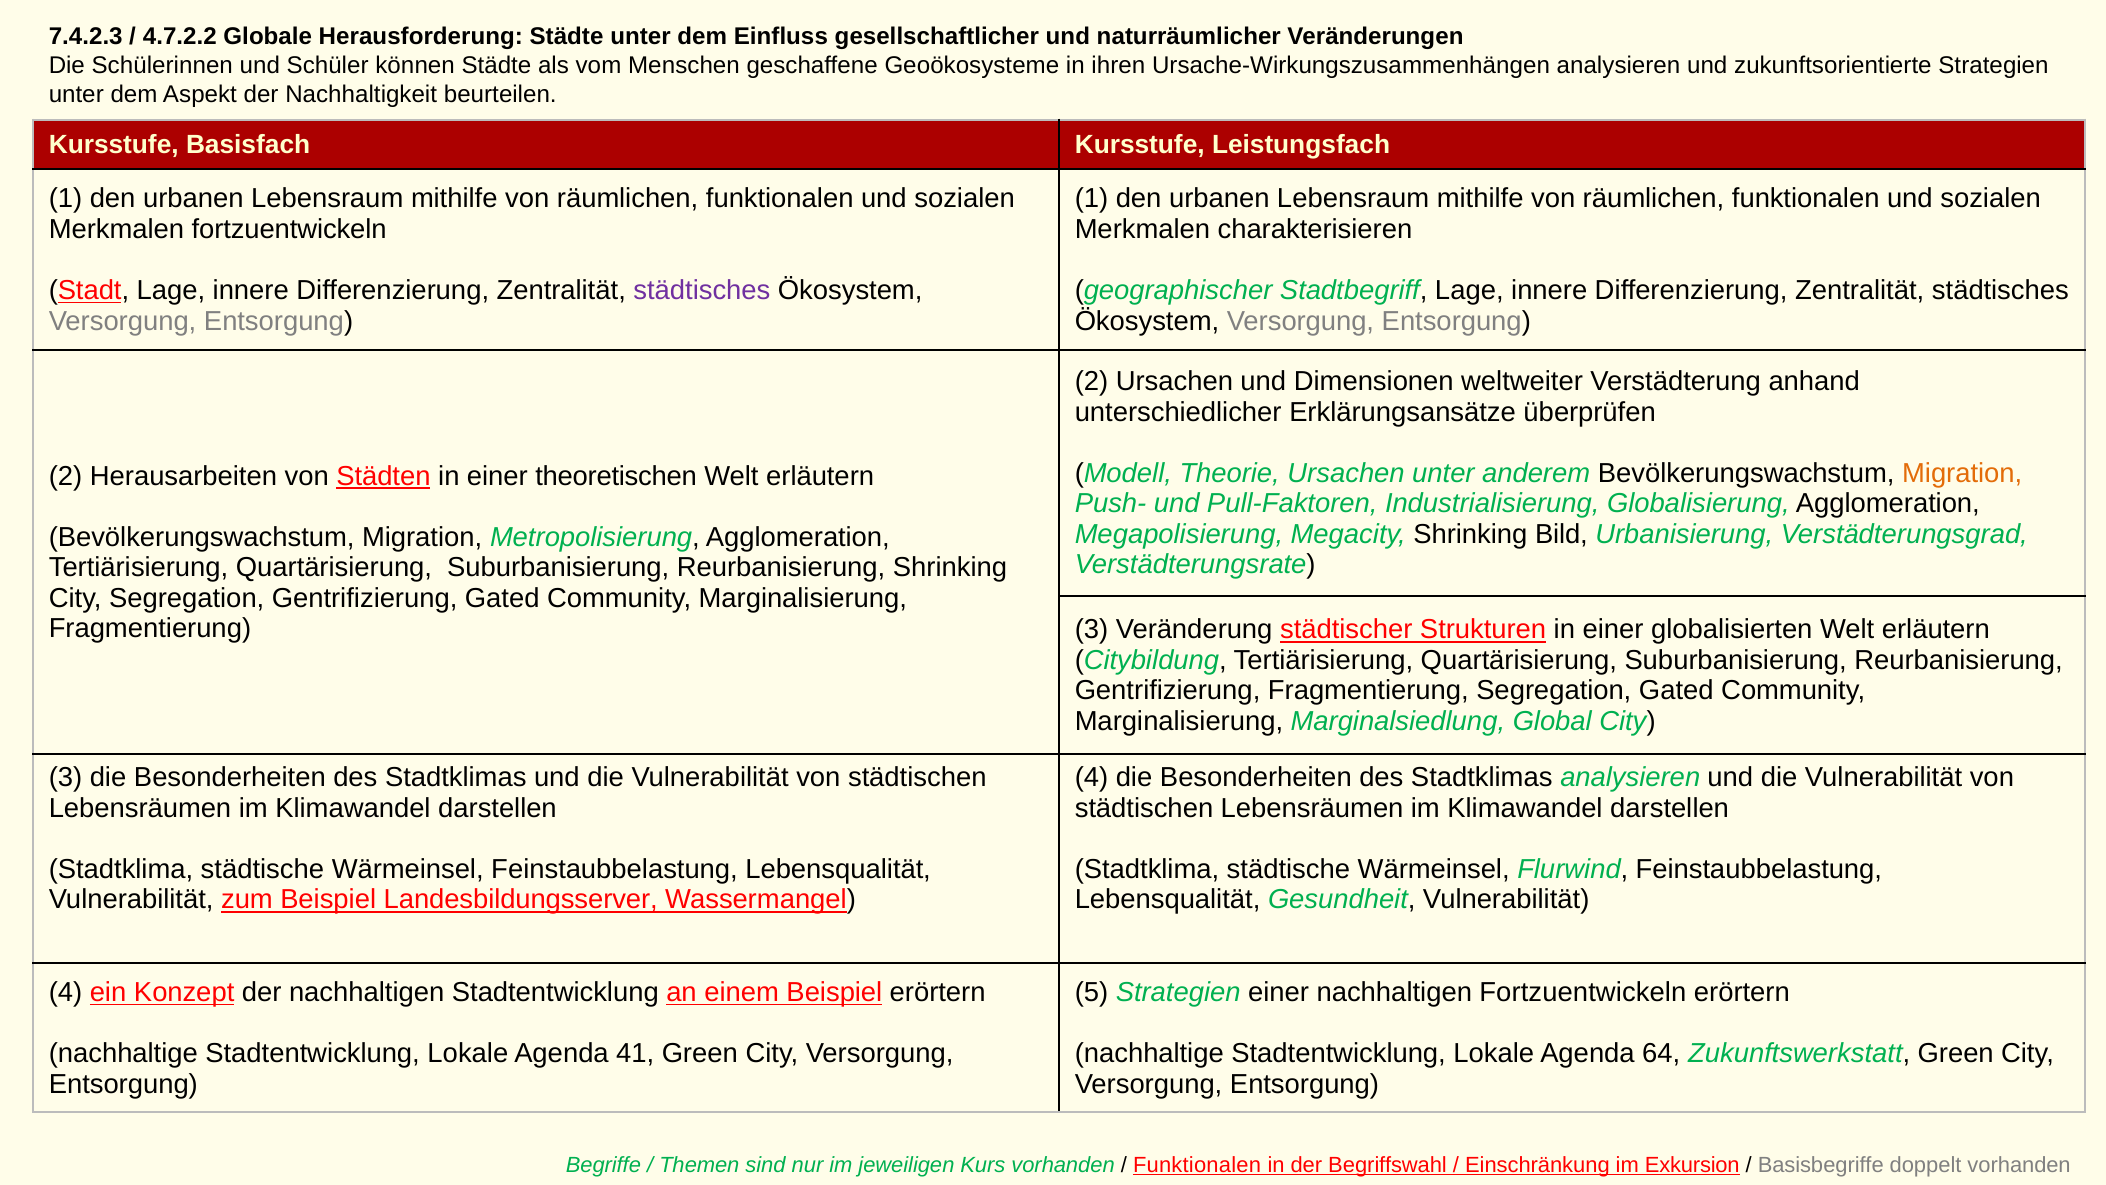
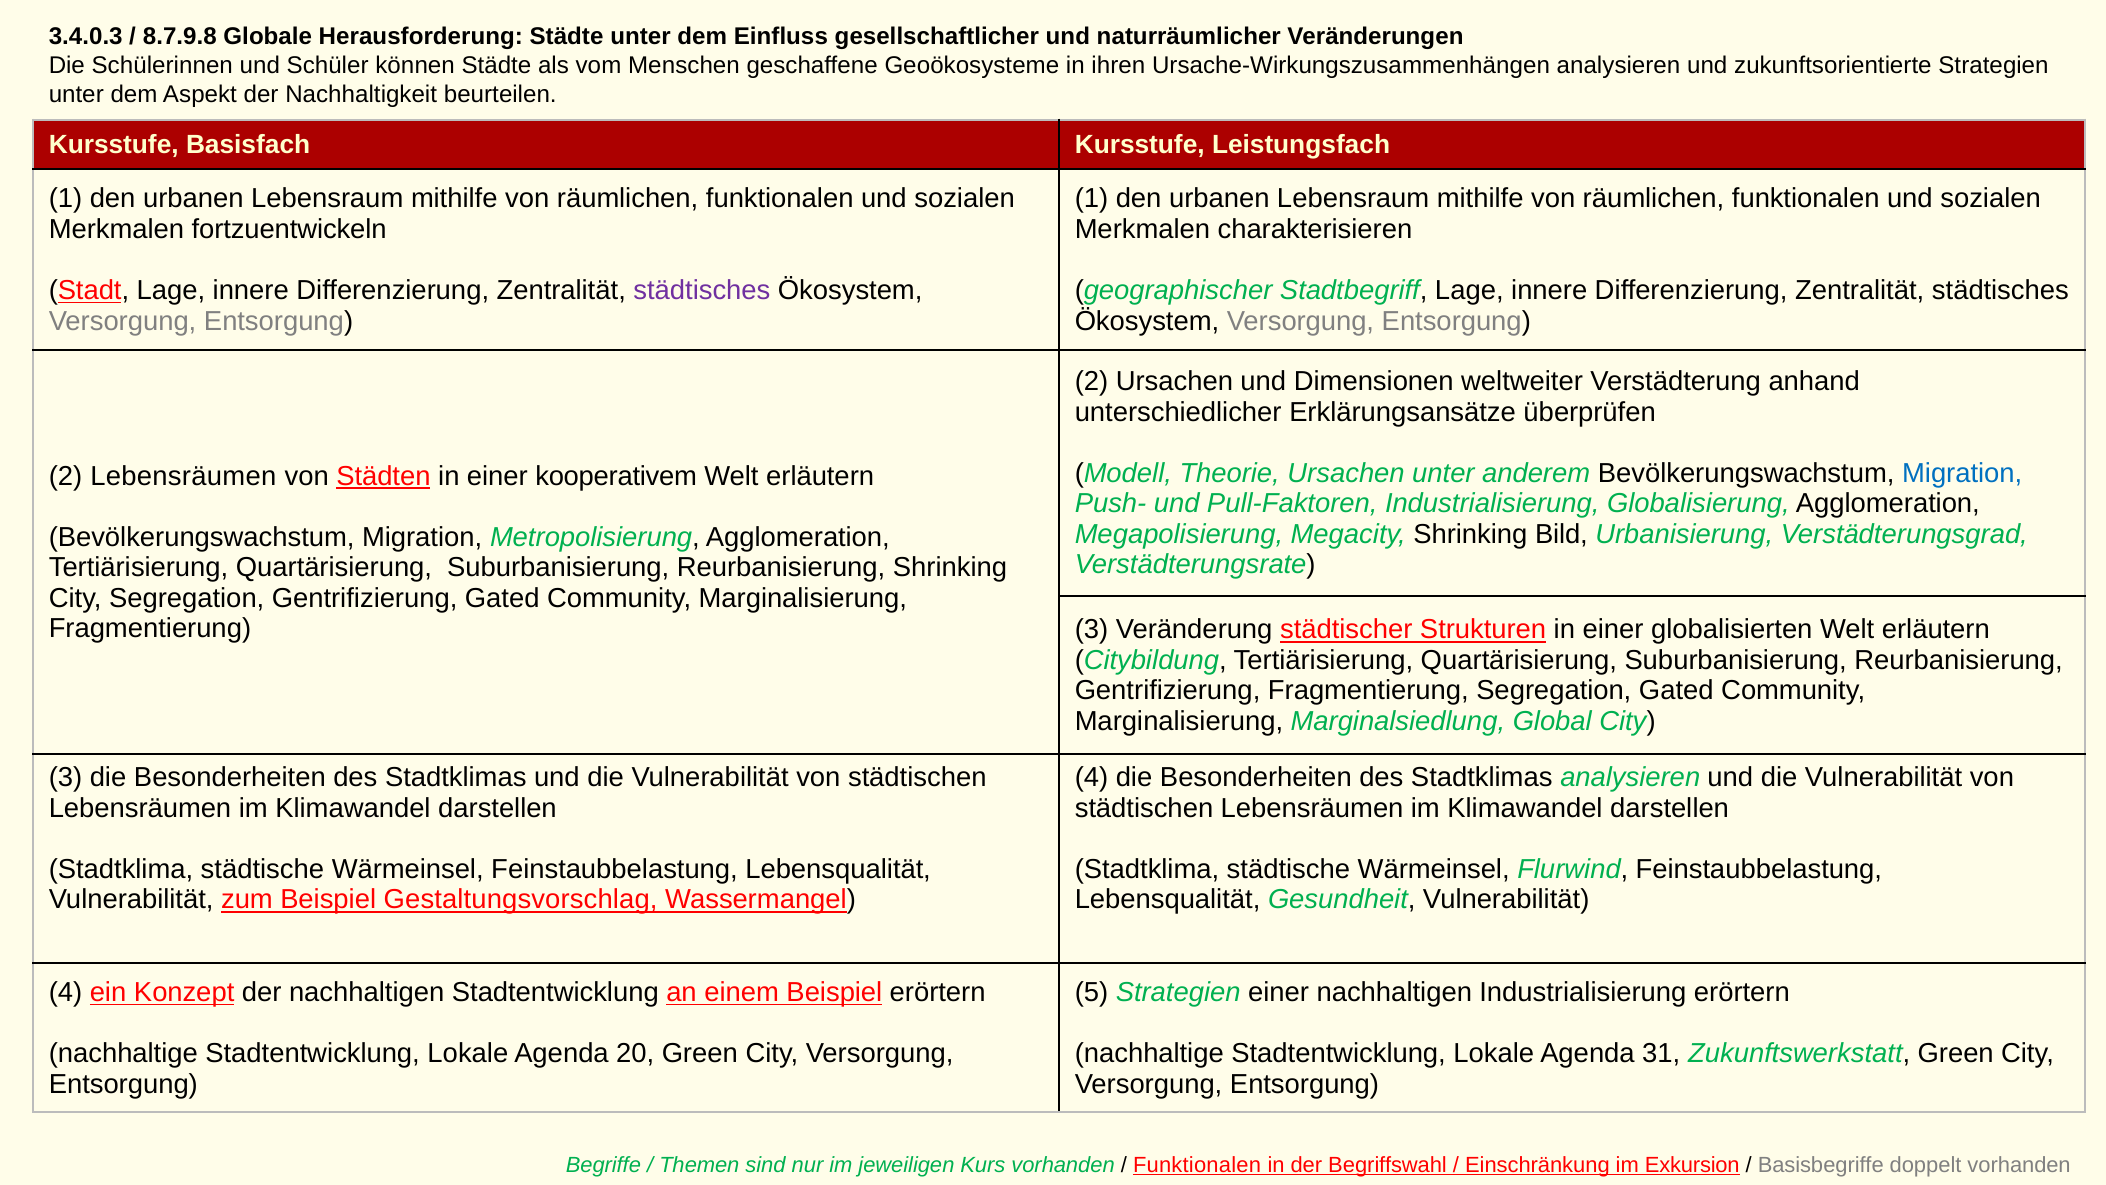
7.4.2.3: 7.4.2.3 -> 3.4.0.3
4.7.2.2: 4.7.2.2 -> 8.7.9.8
Migration at (1962, 473) colour: orange -> blue
2 Herausarbeiten: Herausarbeiten -> Lebensräumen
theoretischen: theoretischen -> kooperativem
Landesbildungsserver: Landesbildungsserver -> Gestaltungsvorschlag
nachhaltigen Fortzuentwickeln: Fortzuentwickeln -> Industrialisierung
41: 41 -> 20
64: 64 -> 31
